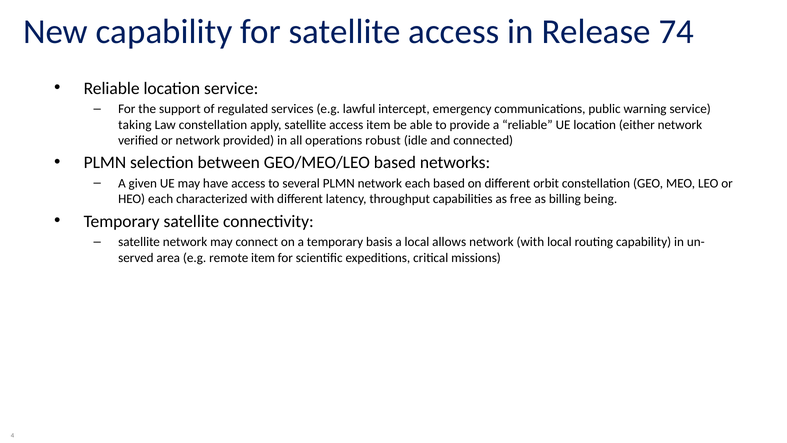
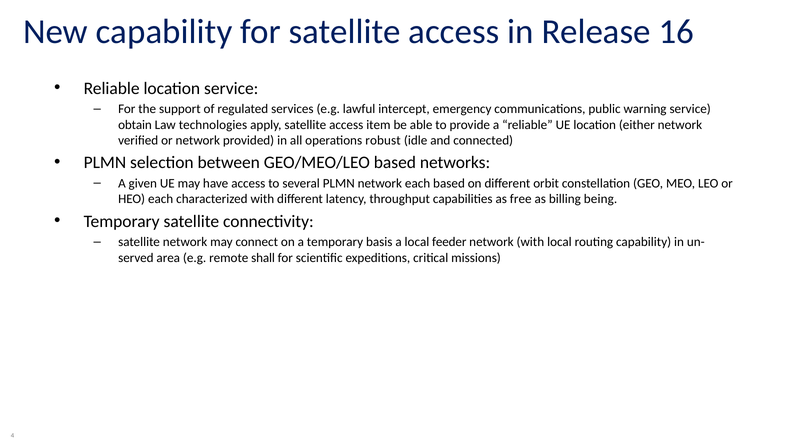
74: 74 -> 16
taking: taking -> obtain
Law constellation: constellation -> technologies
allows: allows -> feeder
remote item: item -> shall
